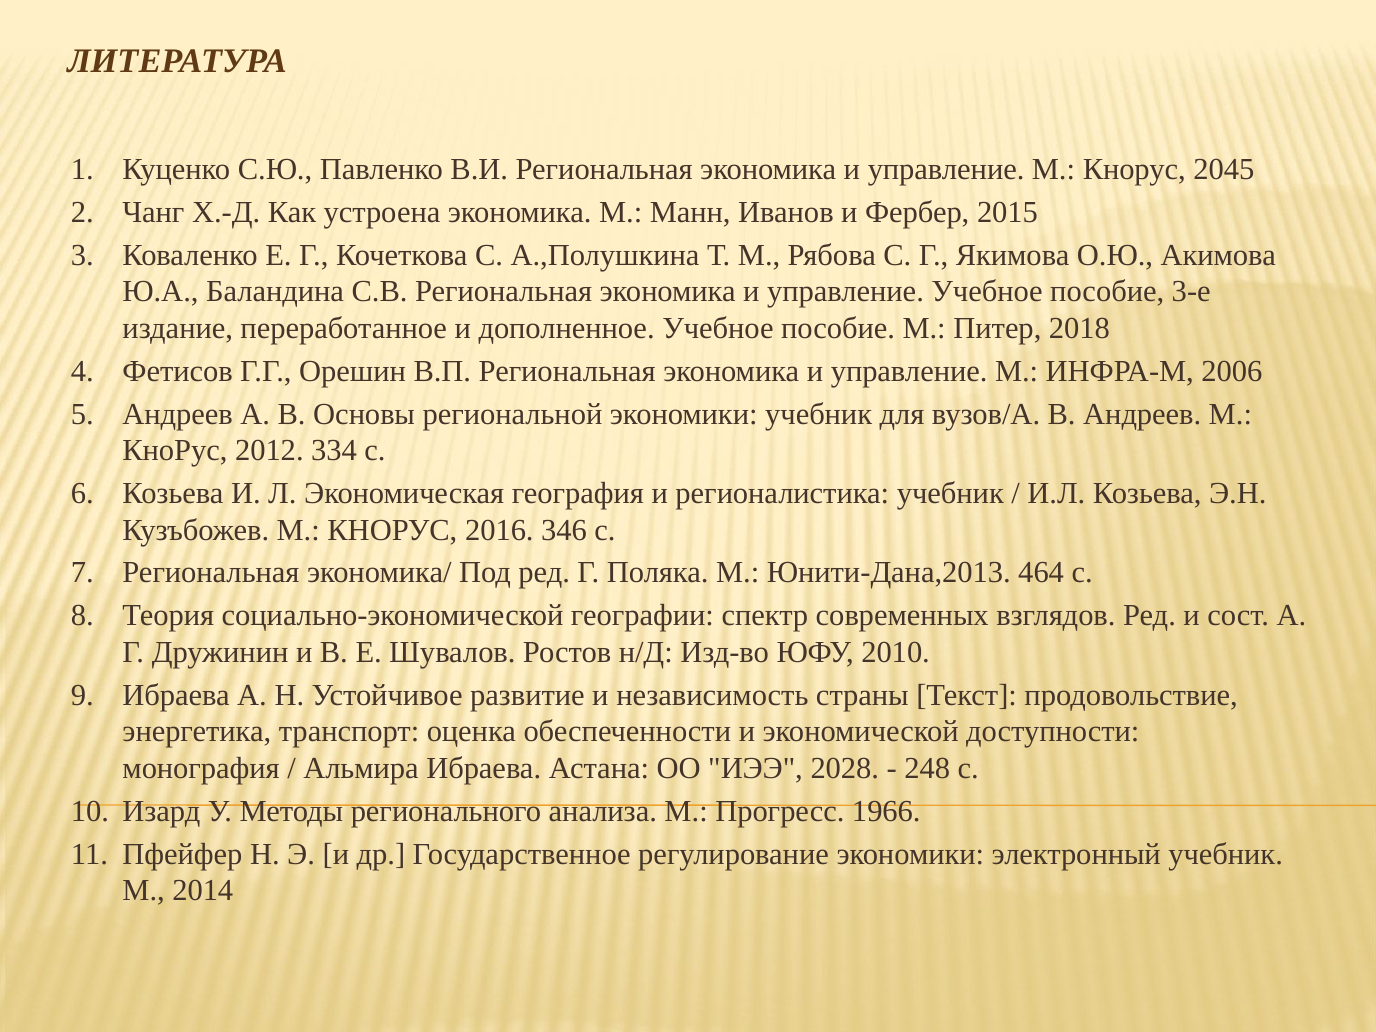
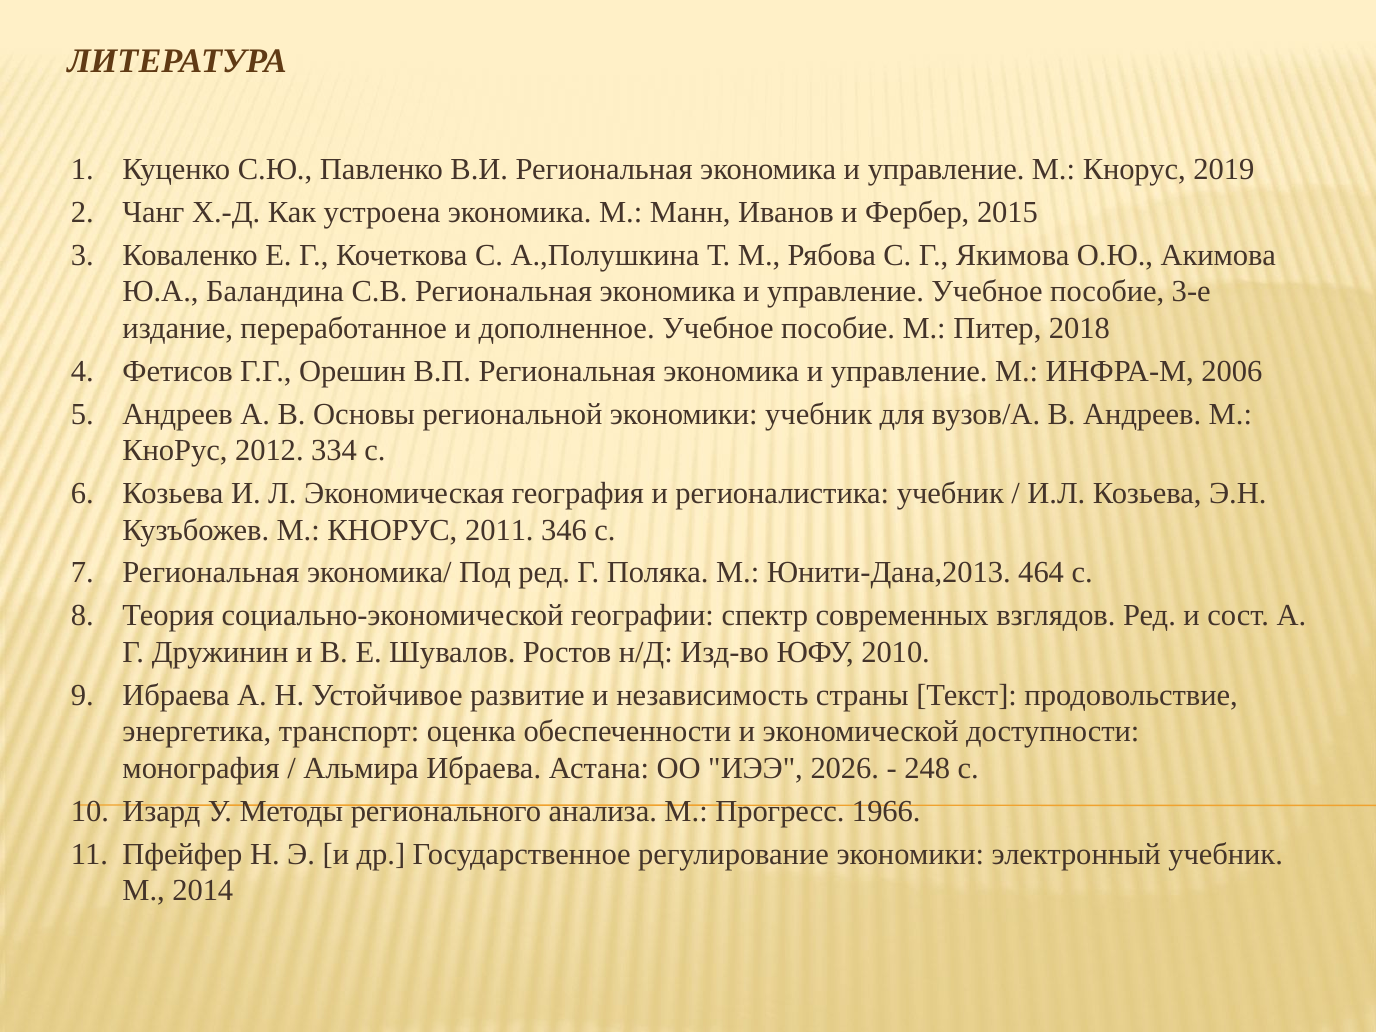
2045: 2045 -> 2019
2016: 2016 -> 2011
2028: 2028 -> 2026
